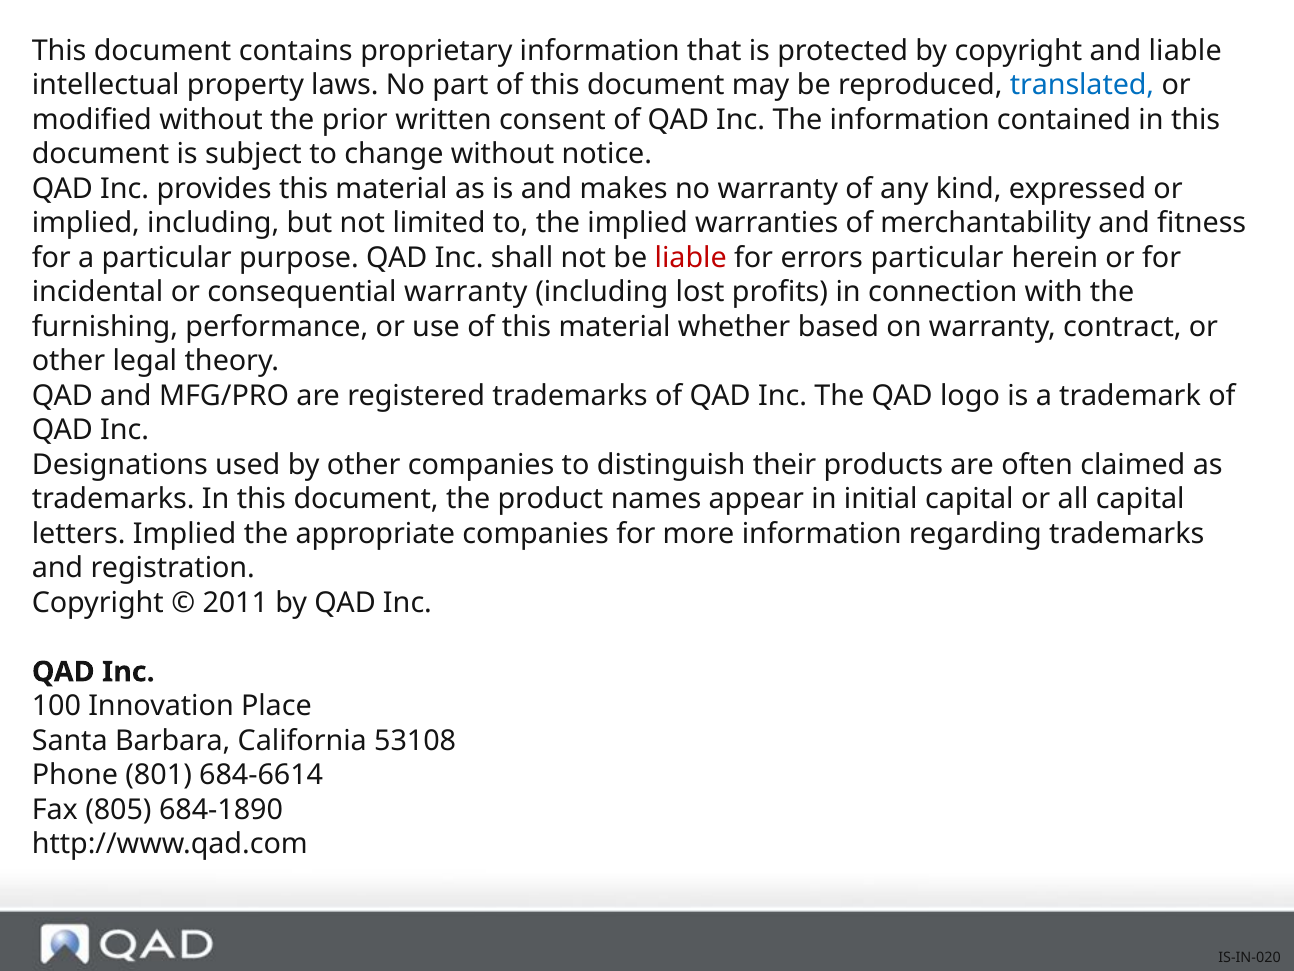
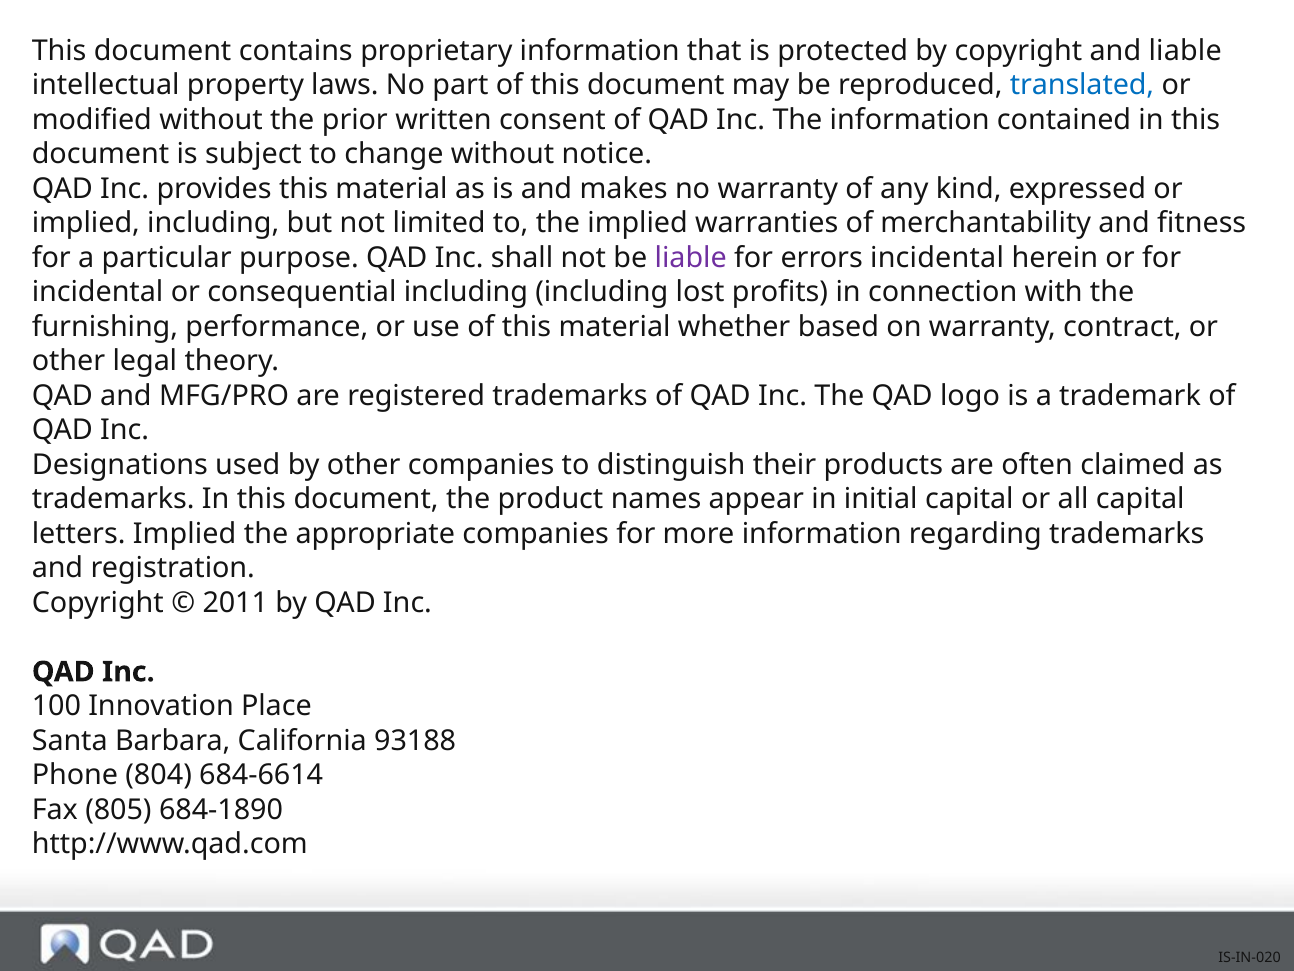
liable at (691, 258) colour: red -> purple
errors particular: particular -> incidental
consequential warranty: warranty -> including
53108: 53108 -> 93188
801: 801 -> 804
